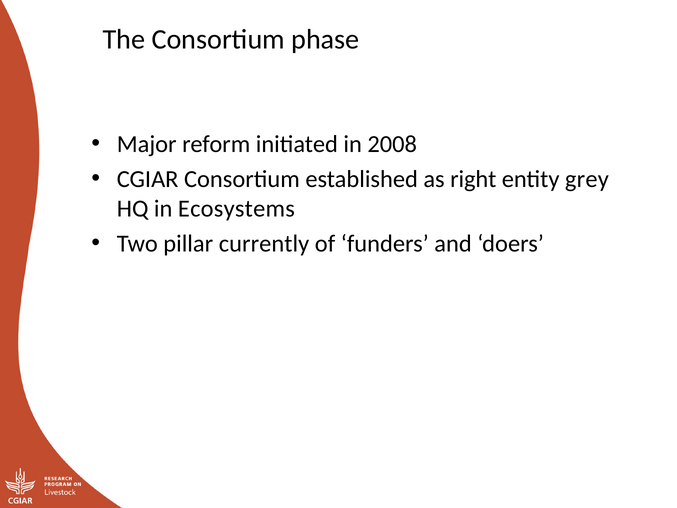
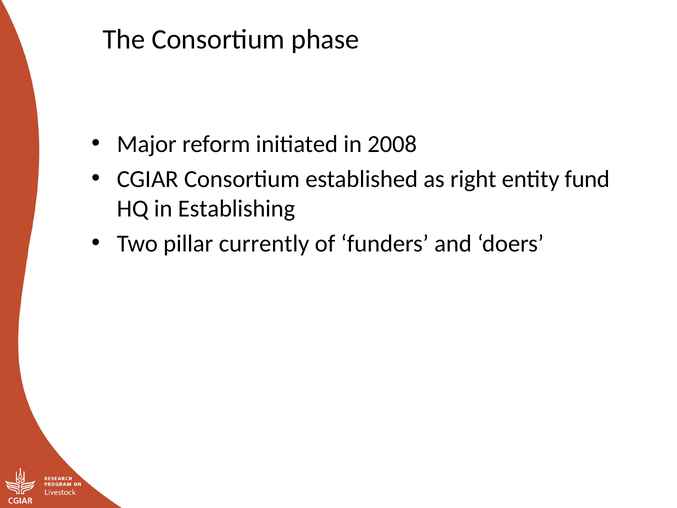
grey: grey -> fund
Ecosystems: Ecosystems -> Establishing
